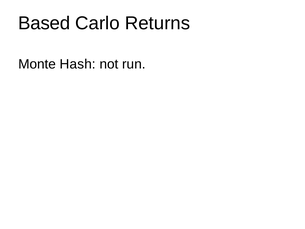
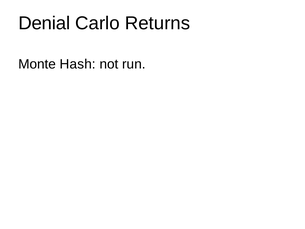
Based: Based -> Denial
